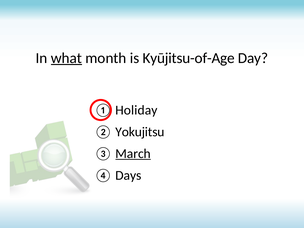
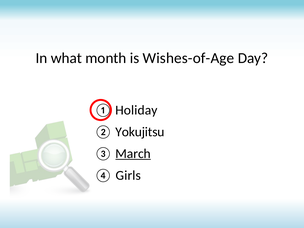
what underline: present -> none
Kyūjitsu-of-Age: Kyūjitsu-of-Age -> Wishes-of-Age
Days: Days -> Girls
